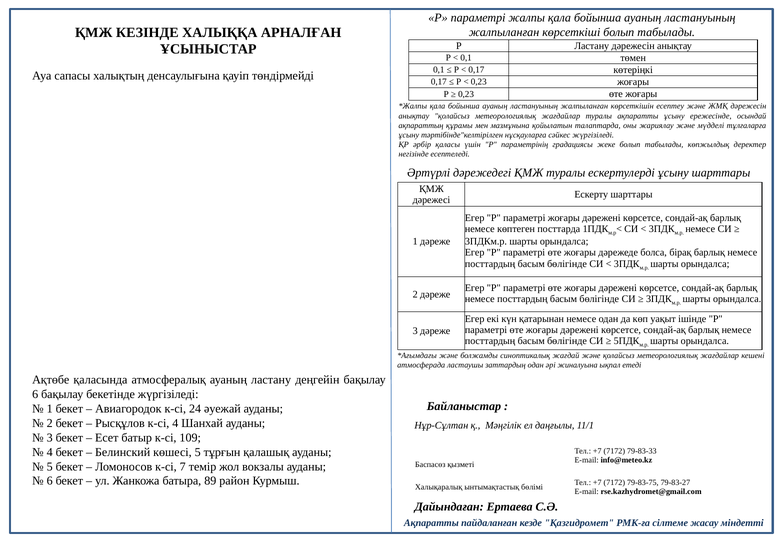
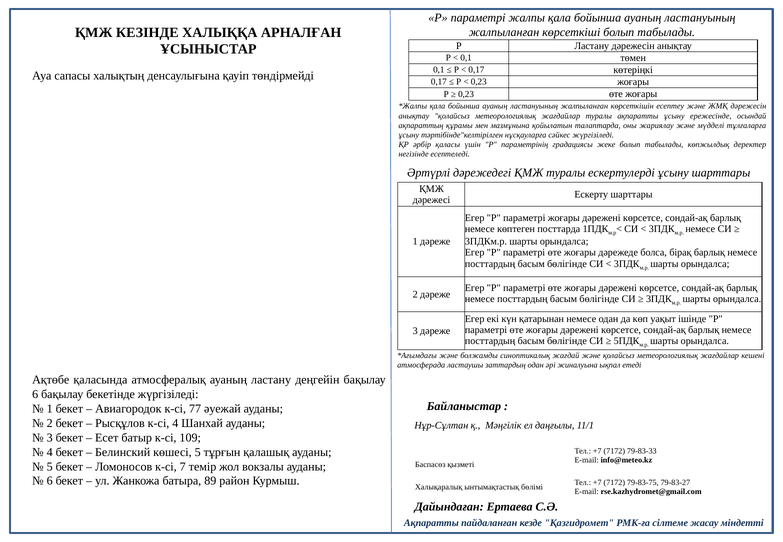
24: 24 -> 77
